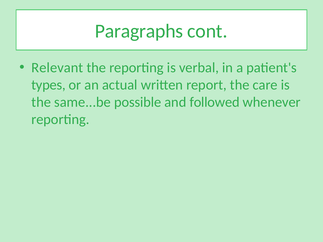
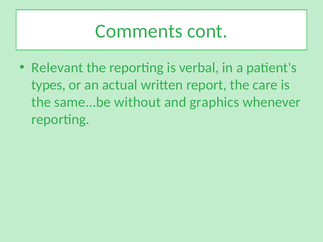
Paragraphs: Paragraphs -> Comments
possible: possible -> without
followed: followed -> graphics
